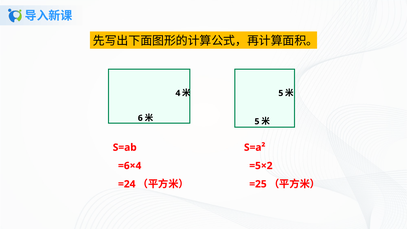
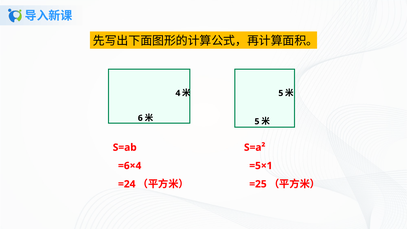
=5×2: =5×2 -> =5×1
